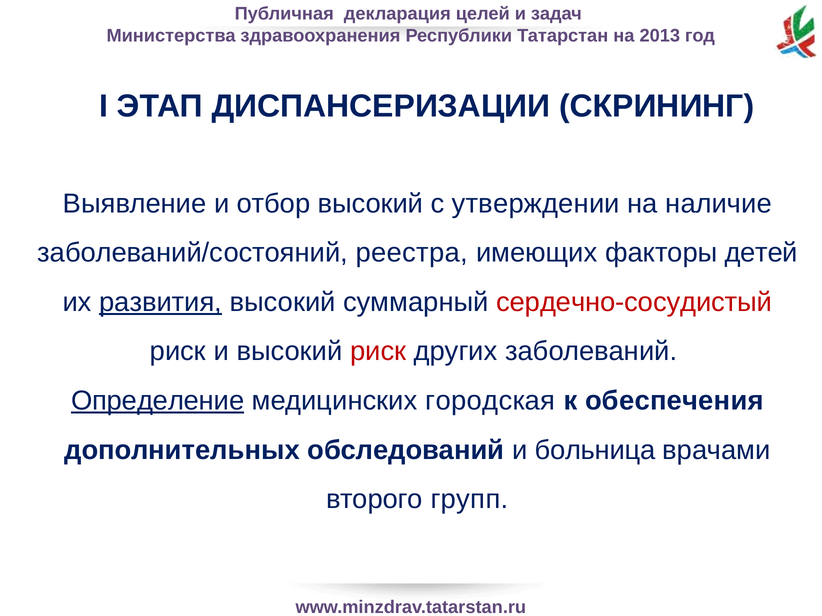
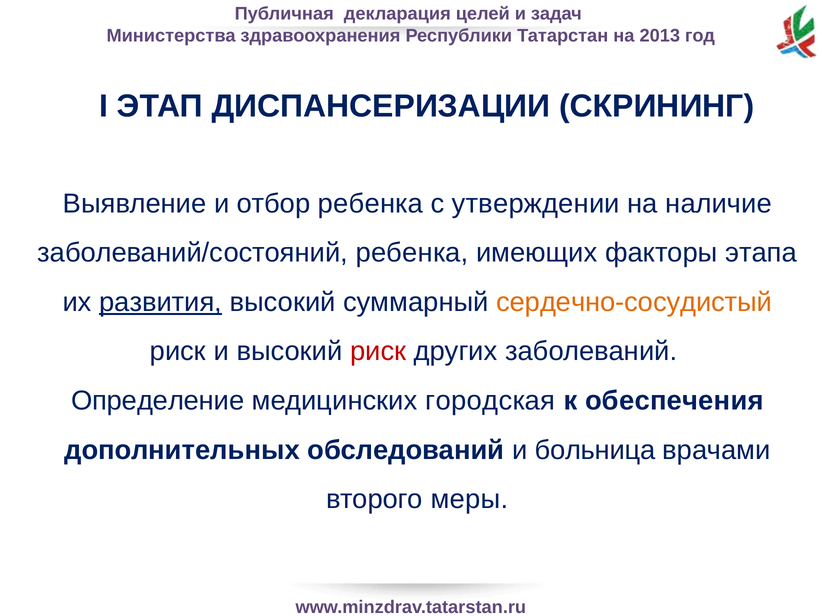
отбор высокий: высокий -> ребенка
заболеваний/состояний реестра: реестра -> ребенка
детей: детей -> этапа
сердечно-сосудистый colour: red -> orange
Определение underline: present -> none
групп: групп -> меры
